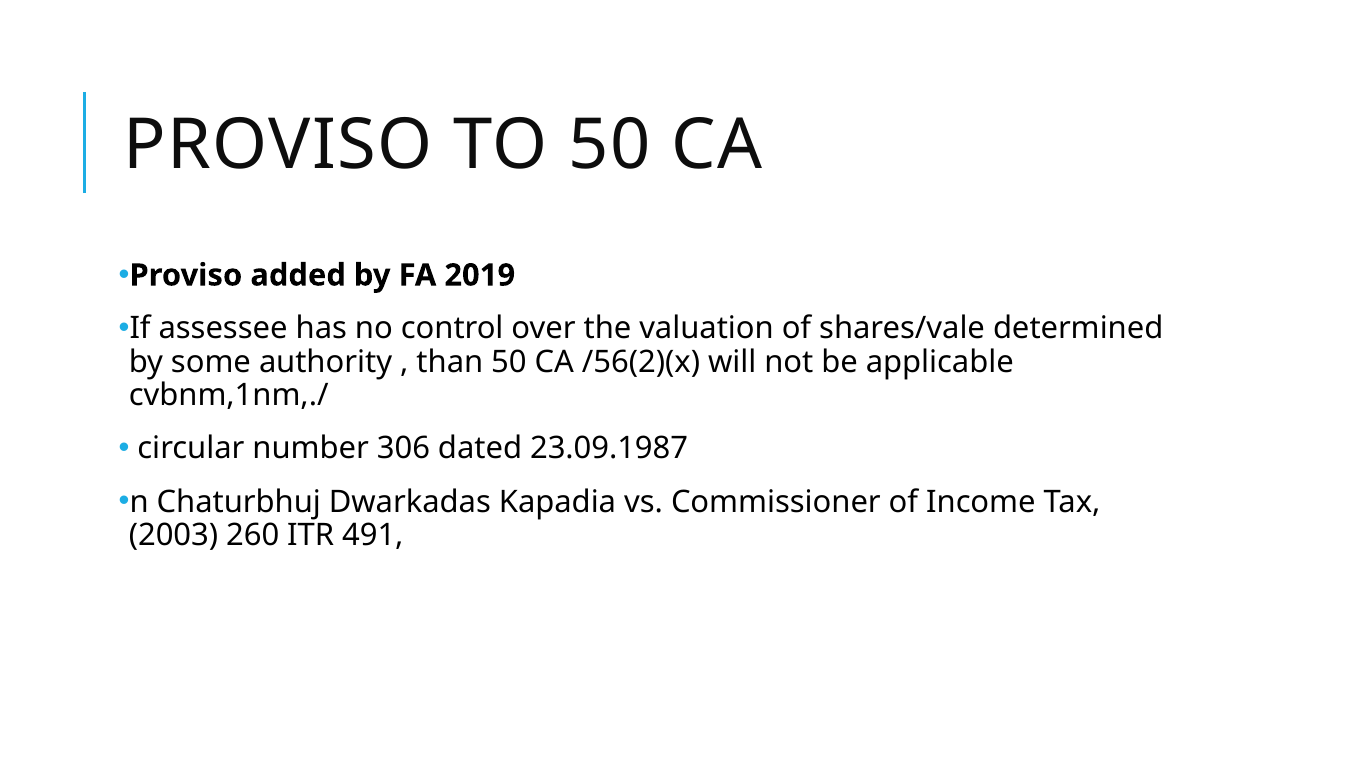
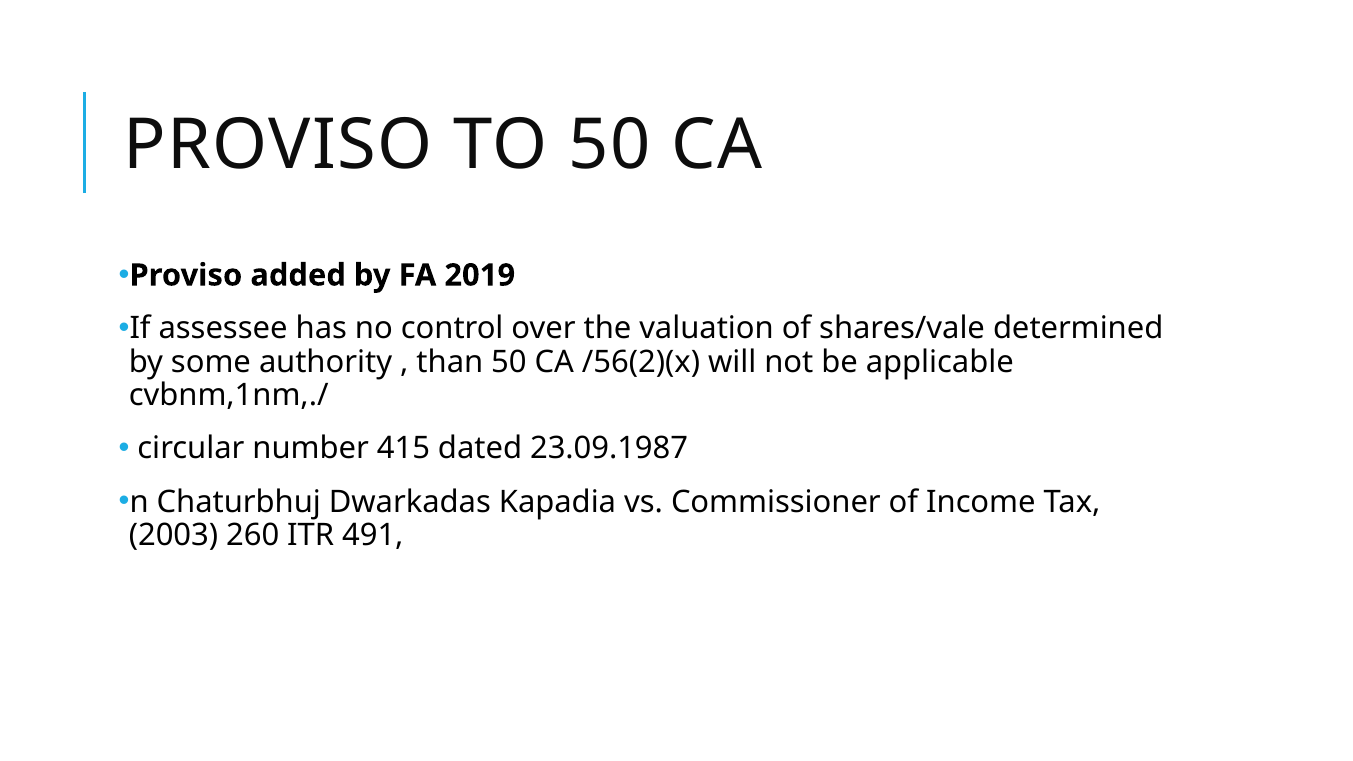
306: 306 -> 415
